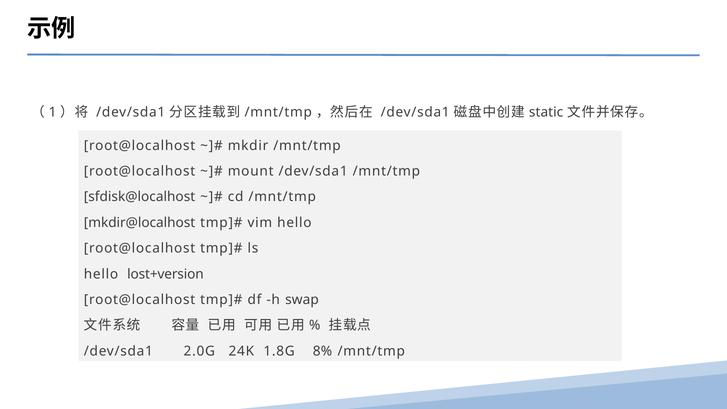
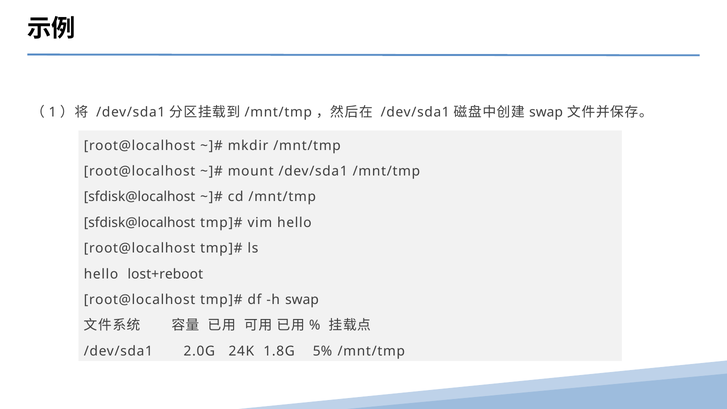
static at (546, 112): static -> swap
mkdir@localhost at (140, 223): mkdir@localhost -> sfdisk@localhost
lost+version: lost+version -> lost+reboot
8%: 8% -> 5%
